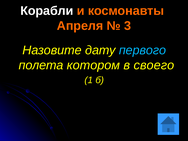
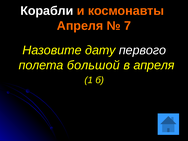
3: 3 -> 7
первого colour: light blue -> white
котором: котором -> большой
в своего: своего -> апреля
